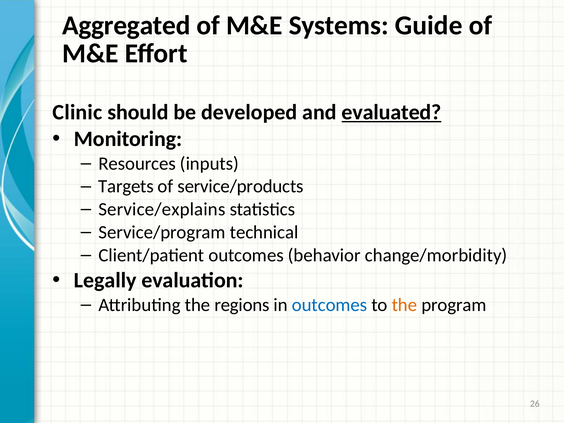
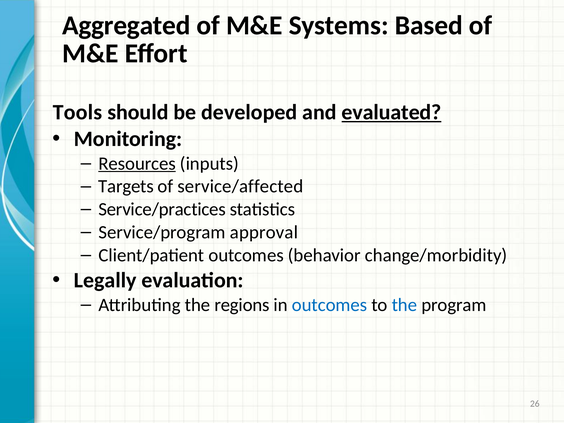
Guide: Guide -> Based
Clinic: Clinic -> Tools
Resources underline: none -> present
service/products: service/products -> service/affected
Service/explains: Service/explains -> Service/practices
technical: technical -> approval
the at (404, 305) colour: orange -> blue
